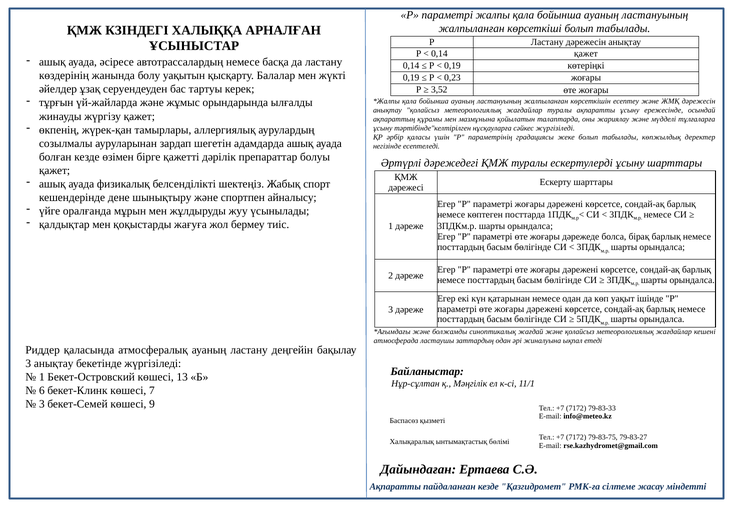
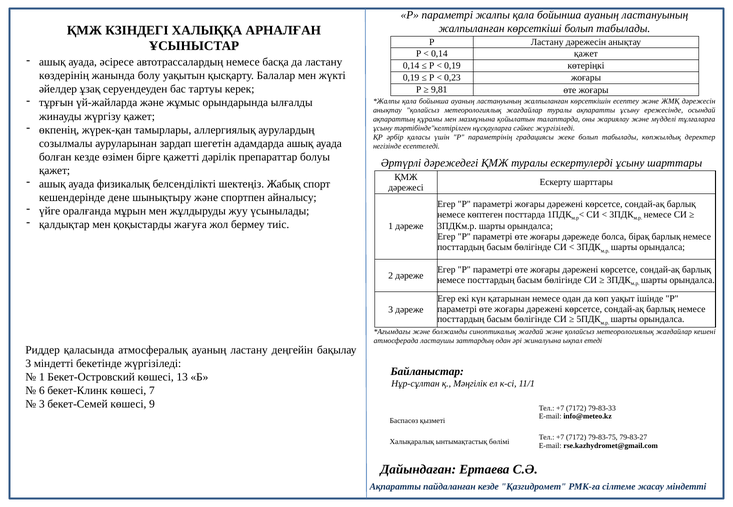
3,52: 3,52 -> 9,81
3 анықтау: анықтау -> міндетті
